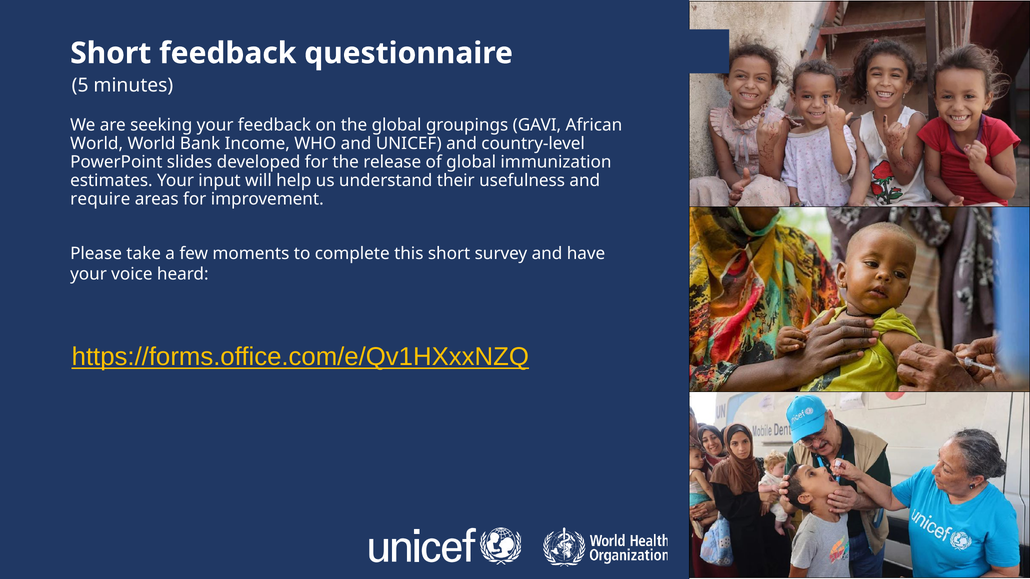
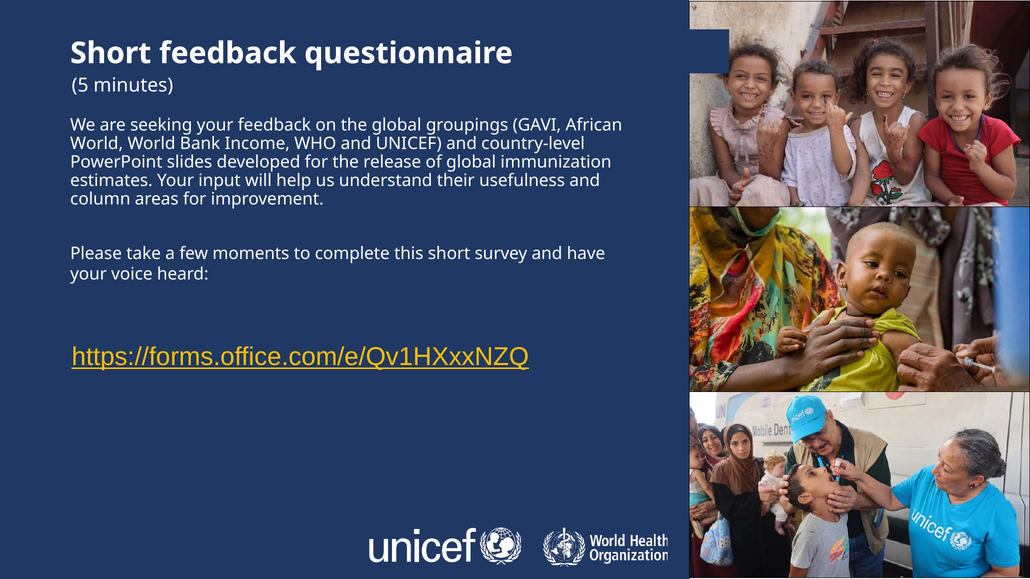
require: require -> column
